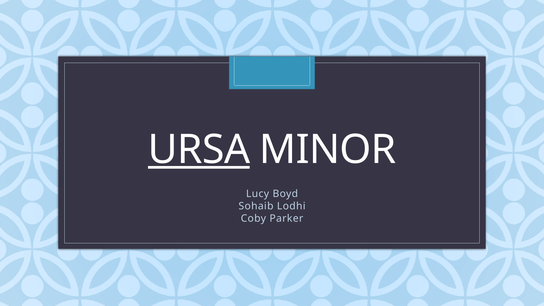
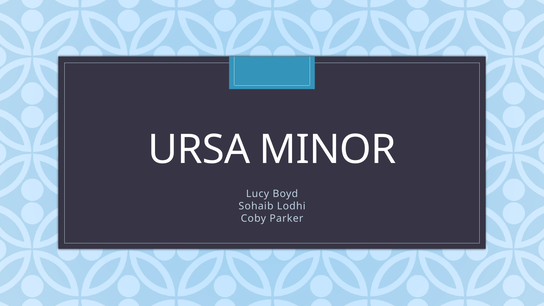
URSA underline: present -> none
